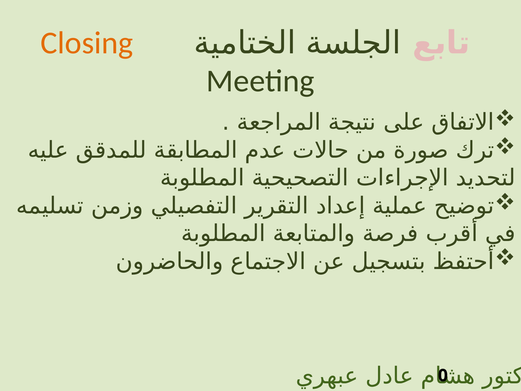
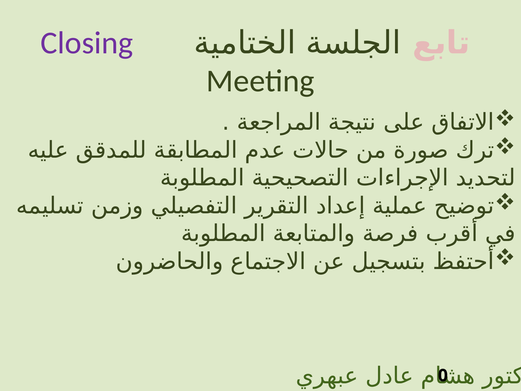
Closing colour: orange -> purple
